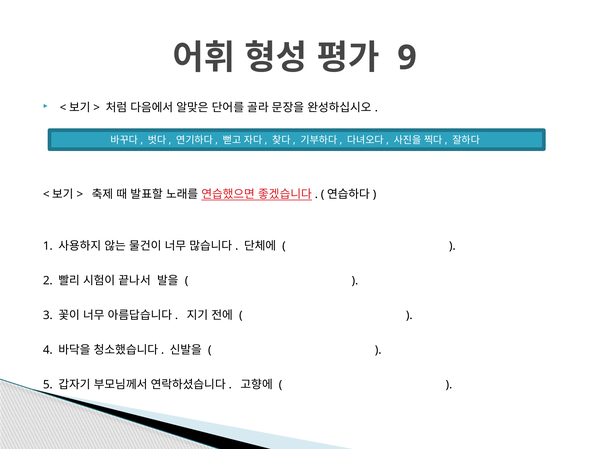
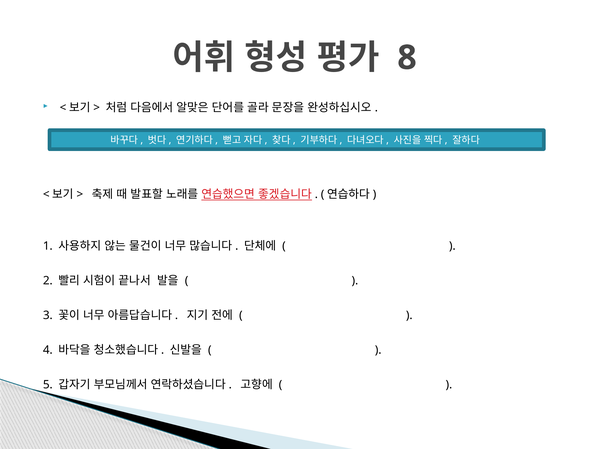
9: 9 -> 8
